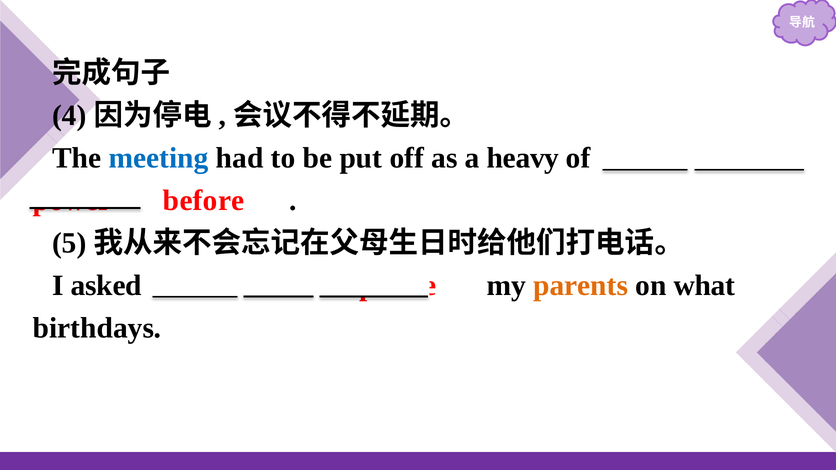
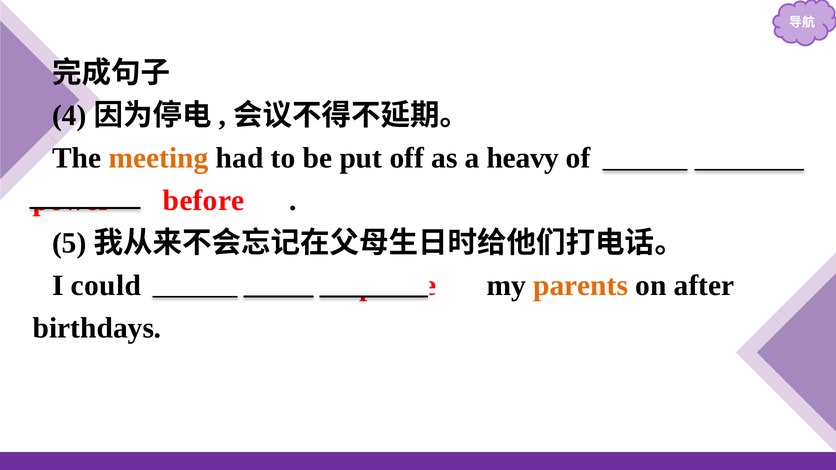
meeting colour: blue -> orange
asked: asked -> could
what: what -> after
